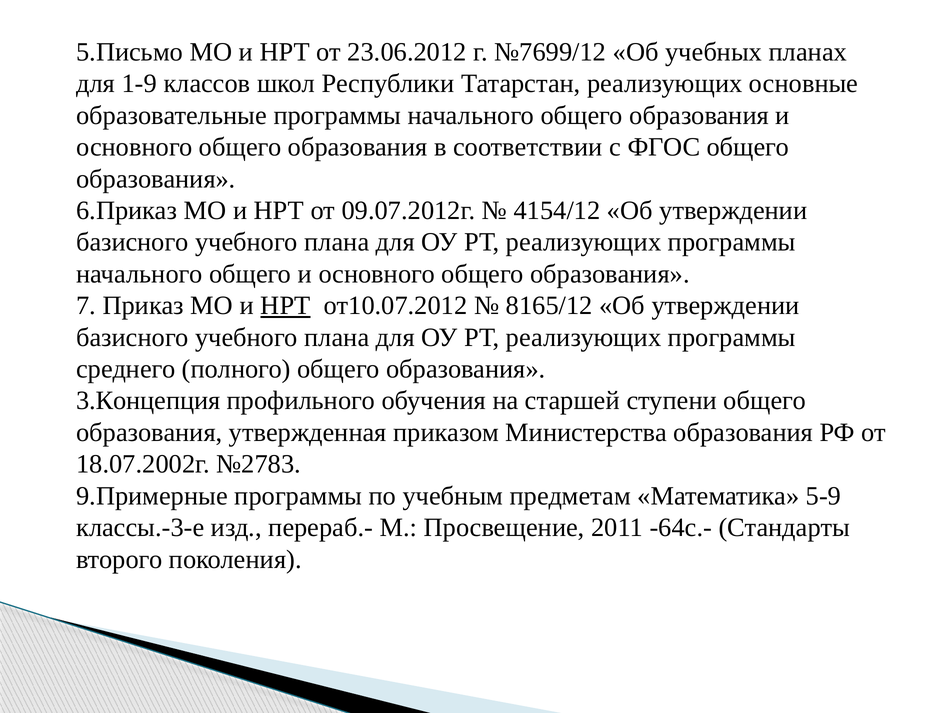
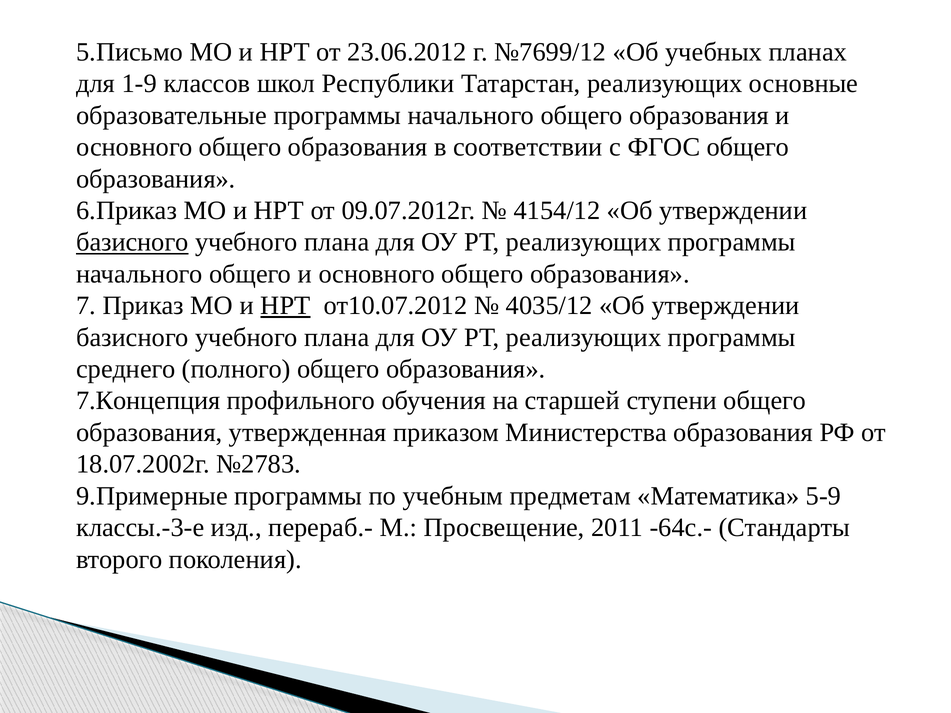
базисного at (132, 242) underline: none -> present
8165/12: 8165/12 -> 4035/12
3.Концепция: 3.Концепция -> 7.Концепция
